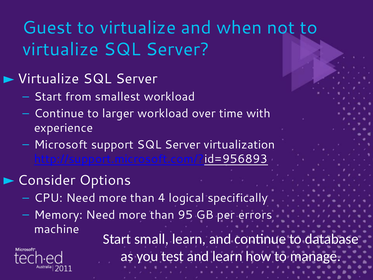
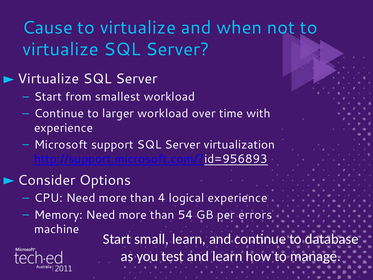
Guest: Guest -> Cause
logical specifically: specifically -> experience
95: 95 -> 54
